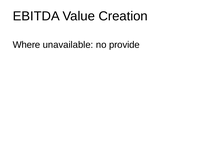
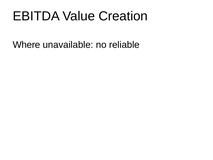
provide: provide -> reliable
